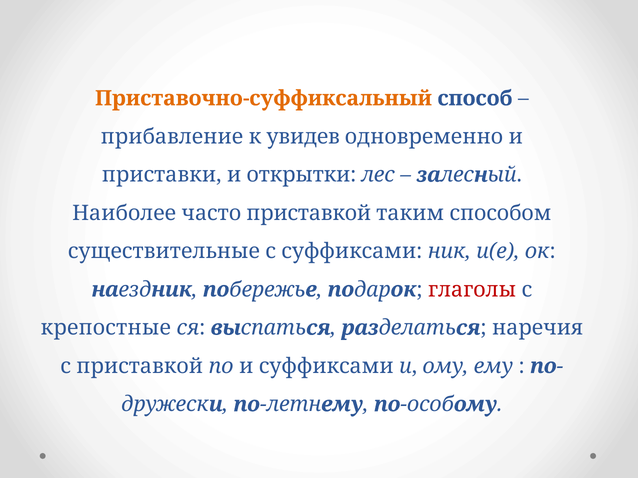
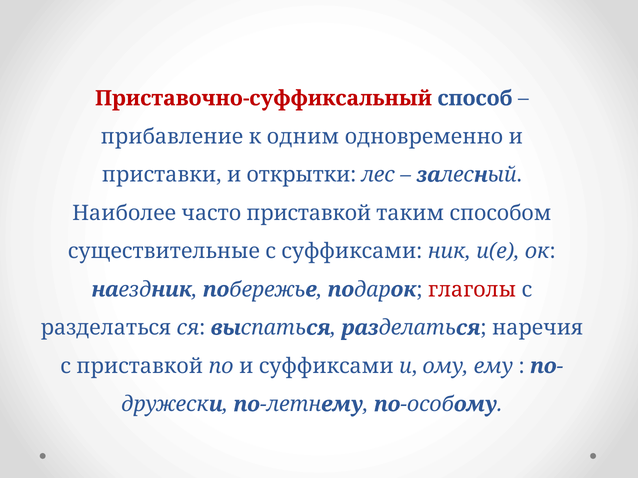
Приставочно-суффиксальный colour: orange -> red
увидев: увидев -> одним
крепостные at (106, 328): крепостные -> разделаться
